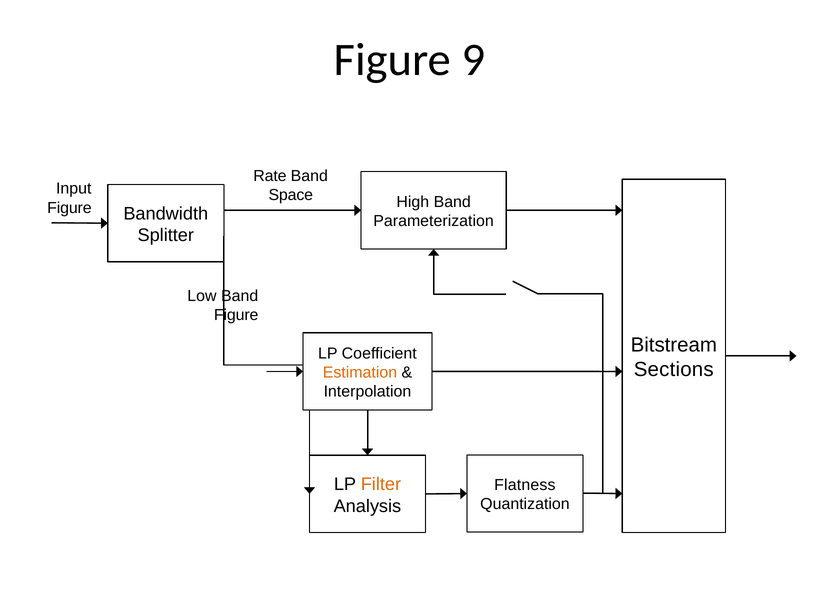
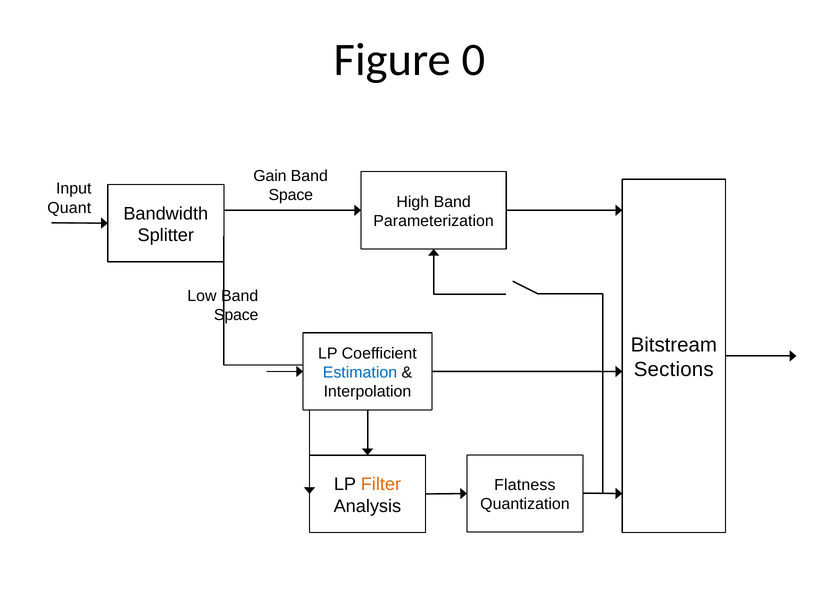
9: 9 -> 0
Rate: Rate -> Gain
Figure at (69, 208): Figure -> Quant
Figure at (236, 315): Figure -> Space
Estimation colour: orange -> blue
